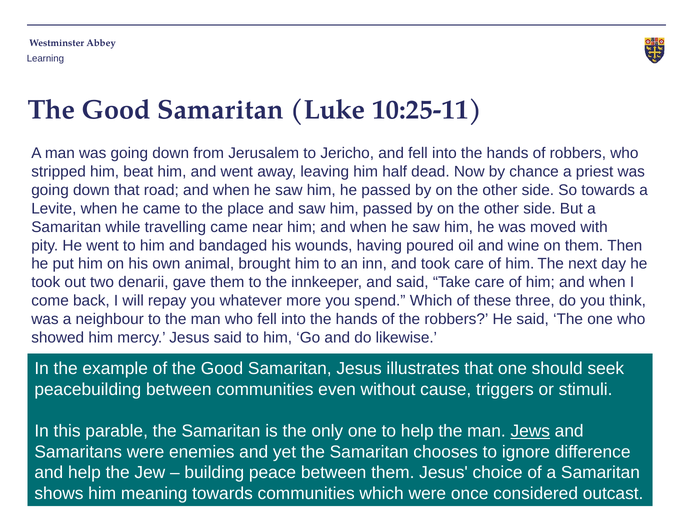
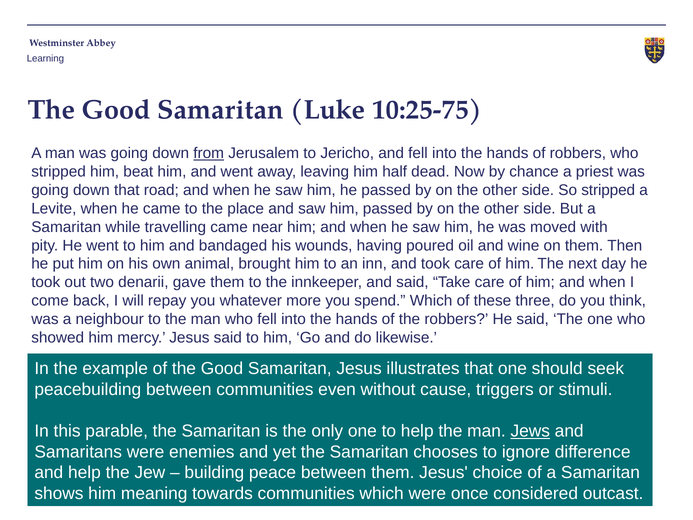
10:25-11: 10:25-11 -> 10:25-75
from underline: none -> present
So towards: towards -> stripped
